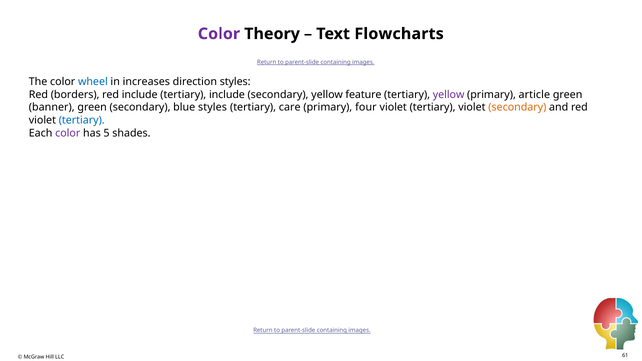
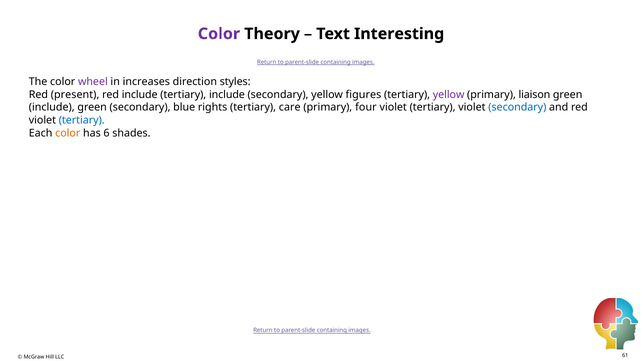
Flowcharts: Flowcharts -> Interesting
wheel colour: blue -> purple
borders: borders -> present
feature: feature -> figures
article: article -> liaison
banner at (52, 107): banner -> include
blue styles: styles -> rights
secondary at (517, 107) colour: orange -> blue
color at (68, 133) colour: purple -> orange
5: 5 -> 6
